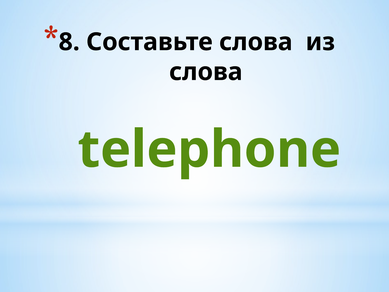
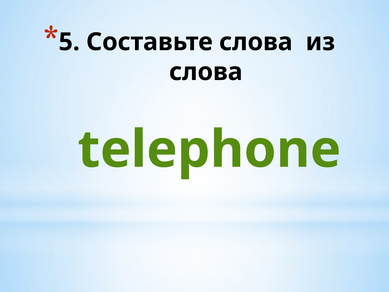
8: 8 -> 5
